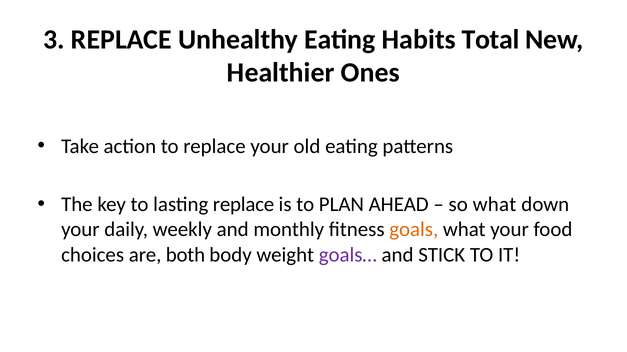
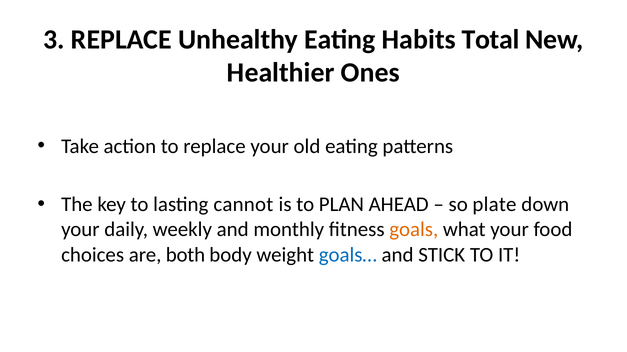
lasting replace: replace -> cannot
so what: what -> plate
goals… colour: purple -> blue
